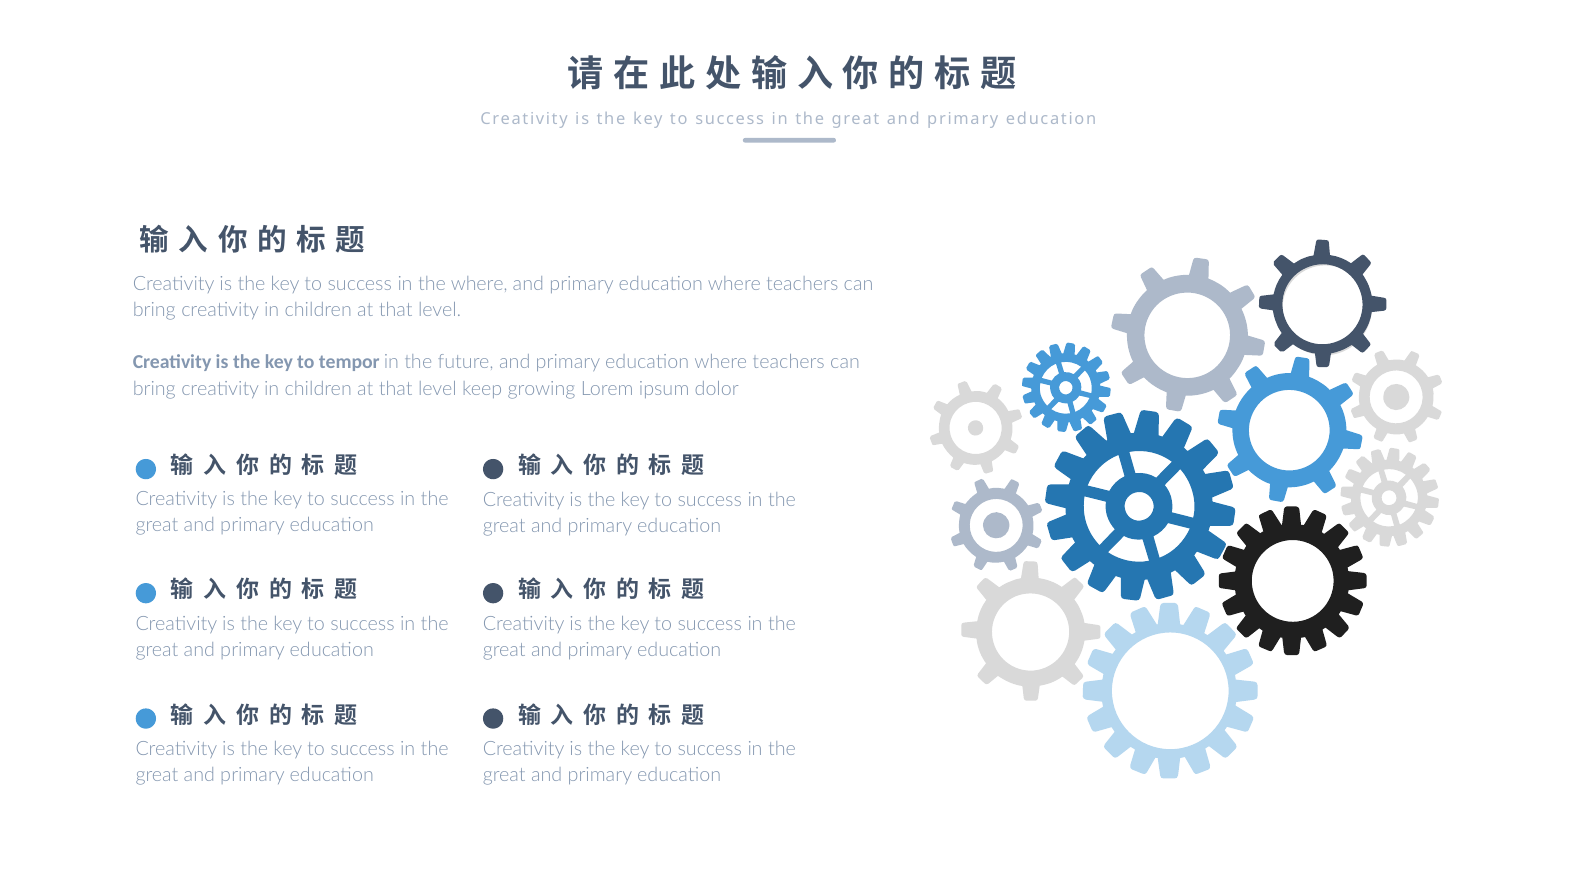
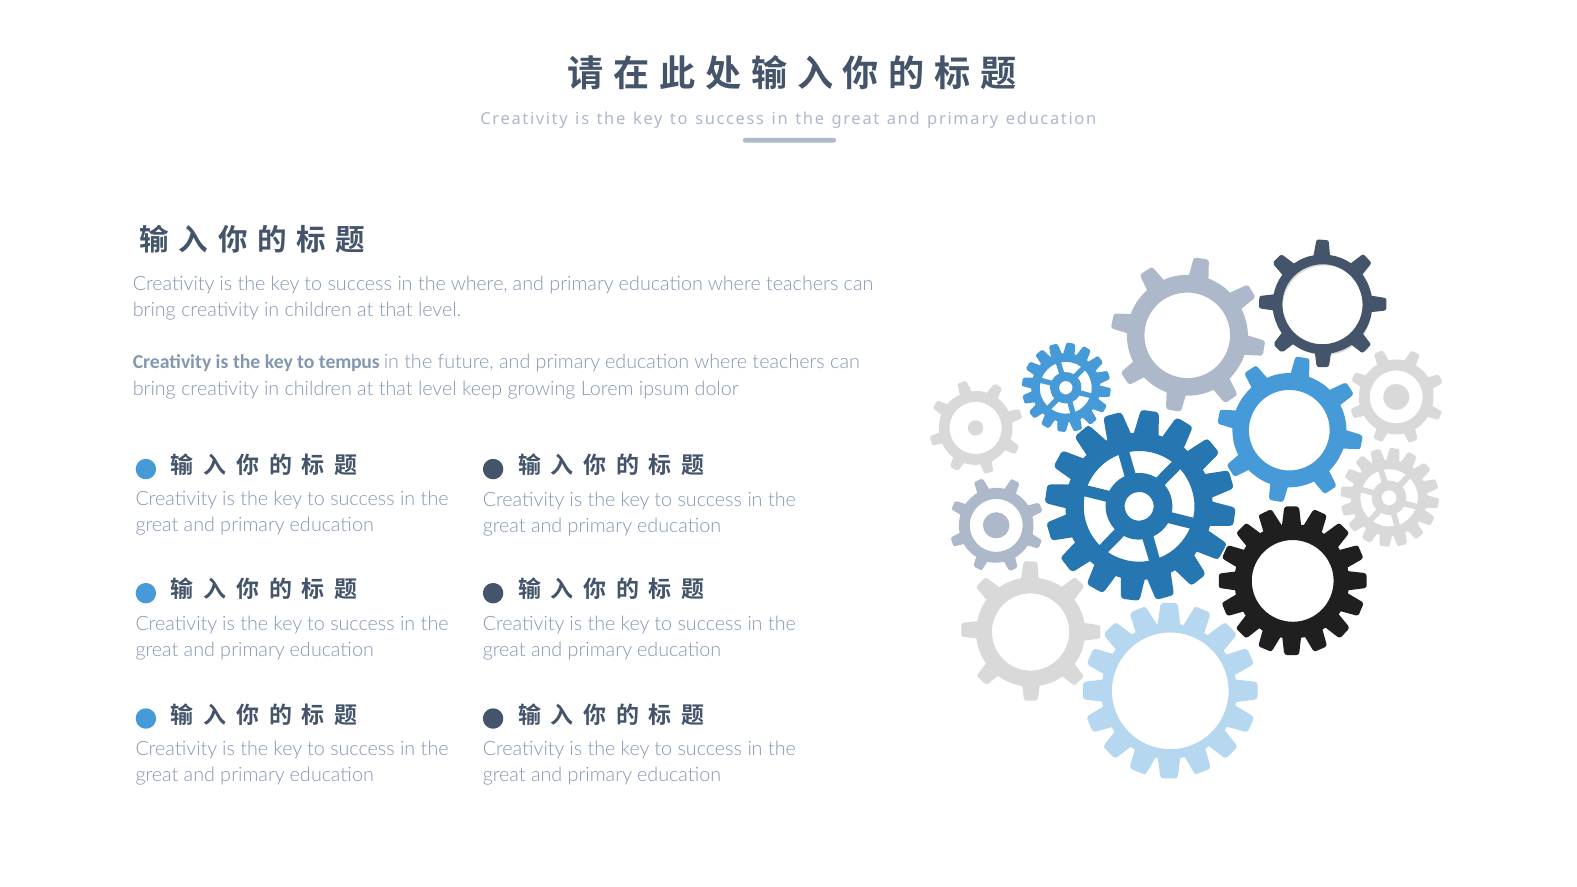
tempor: tempor -> tempus
